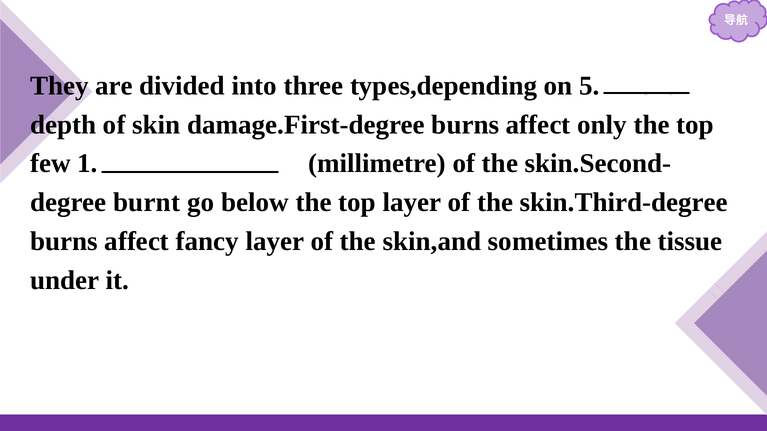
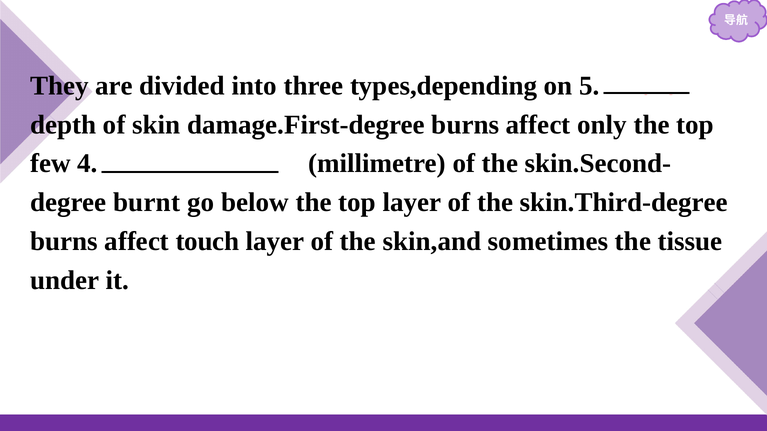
1: 1 -> 4
fancy: fancy -> touch
